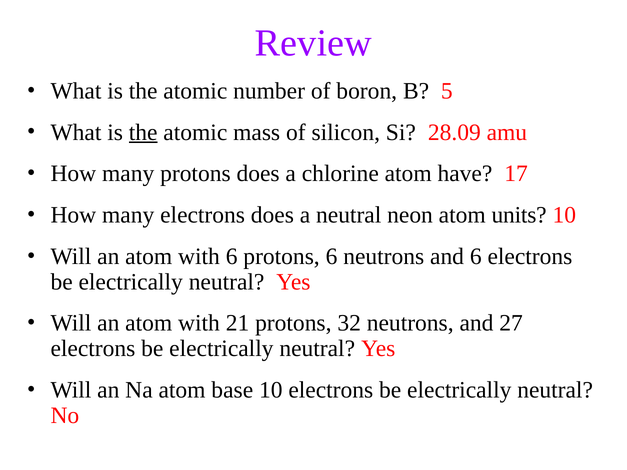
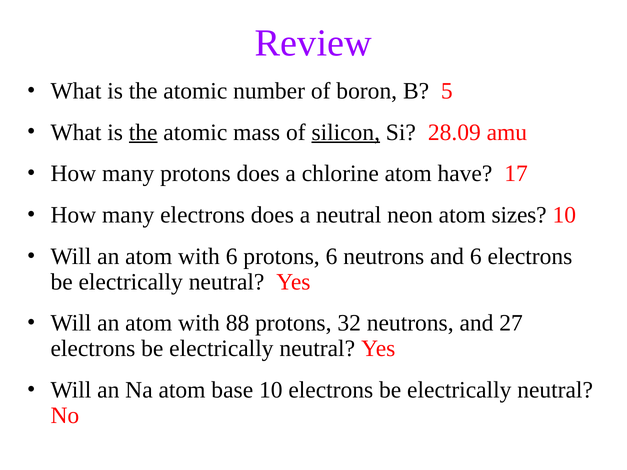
silicon underline: none -> present
units: units -> sizes
21: 21 -> 88
